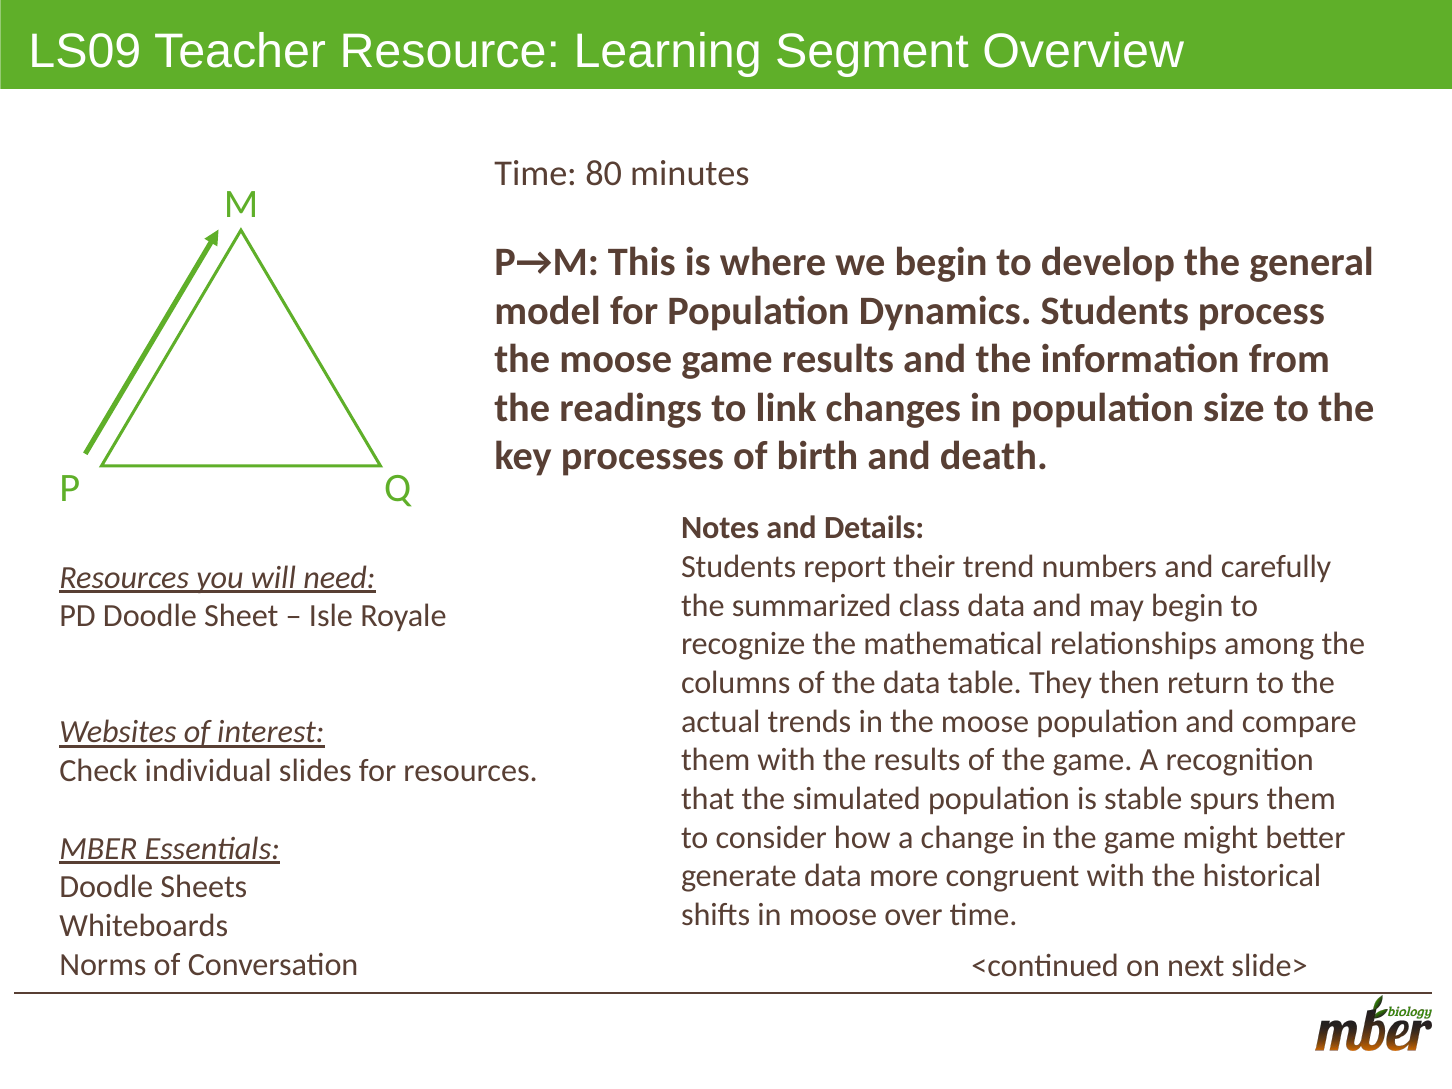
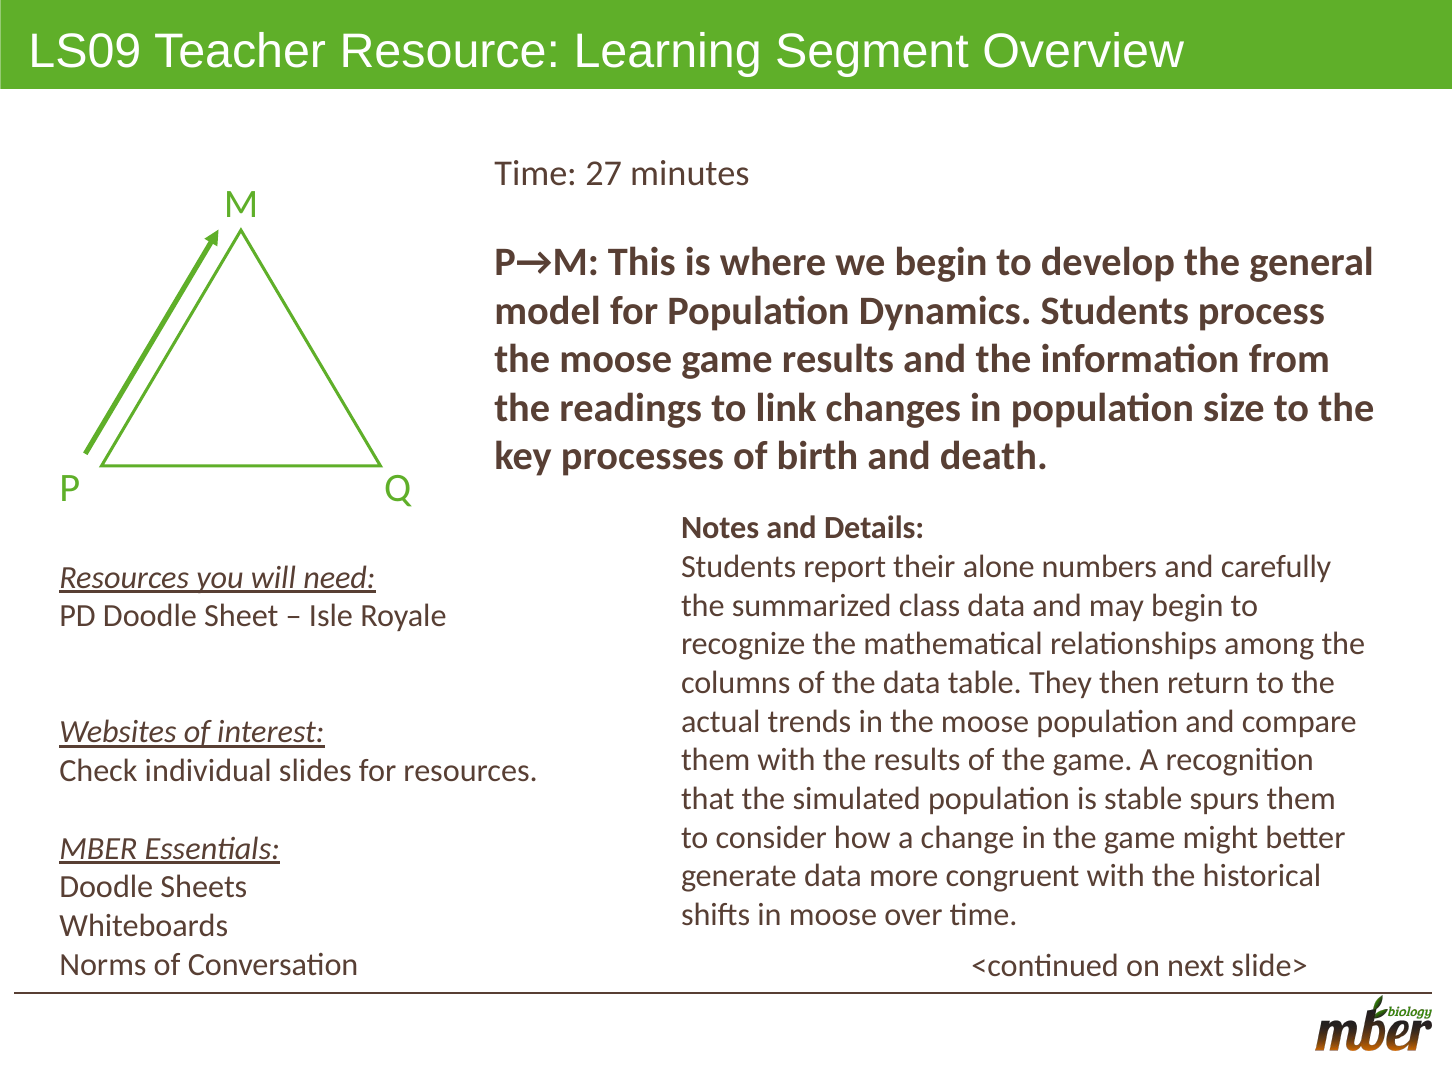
80: 80 -> 27
trend: trend -> alone
